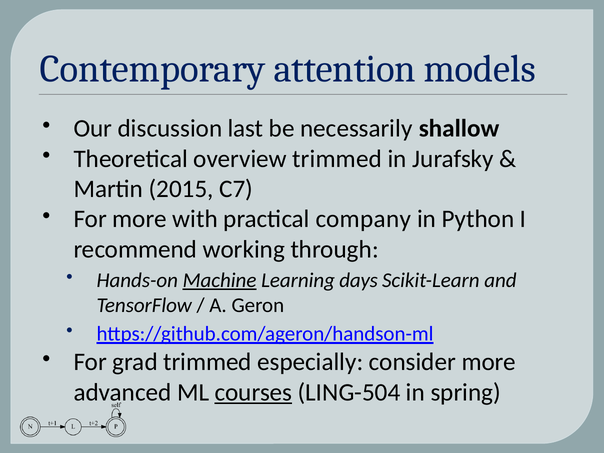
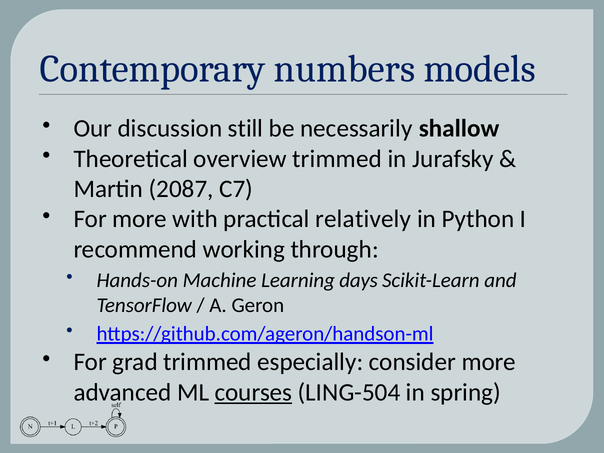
attention: attention -> numbers
last: last -> still
2015: 2015 -> 2087
company: company -> relatively
Machine underline: present -> none
